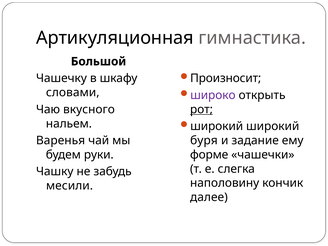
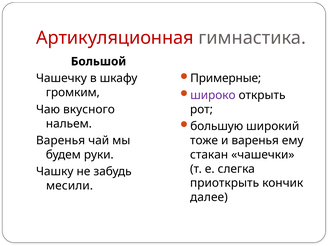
Артикуляционная colour: black -> red
Произносит: Произносит -> Примерные
словами: словами -> громким
рот underline: present -> none
широкий at (217, 126): широкий -> большую
буря: буря -> тоже
и задание: задание -> варенья
форме: форме -> стакан
наполовину: наполовину -> приоткрыть
